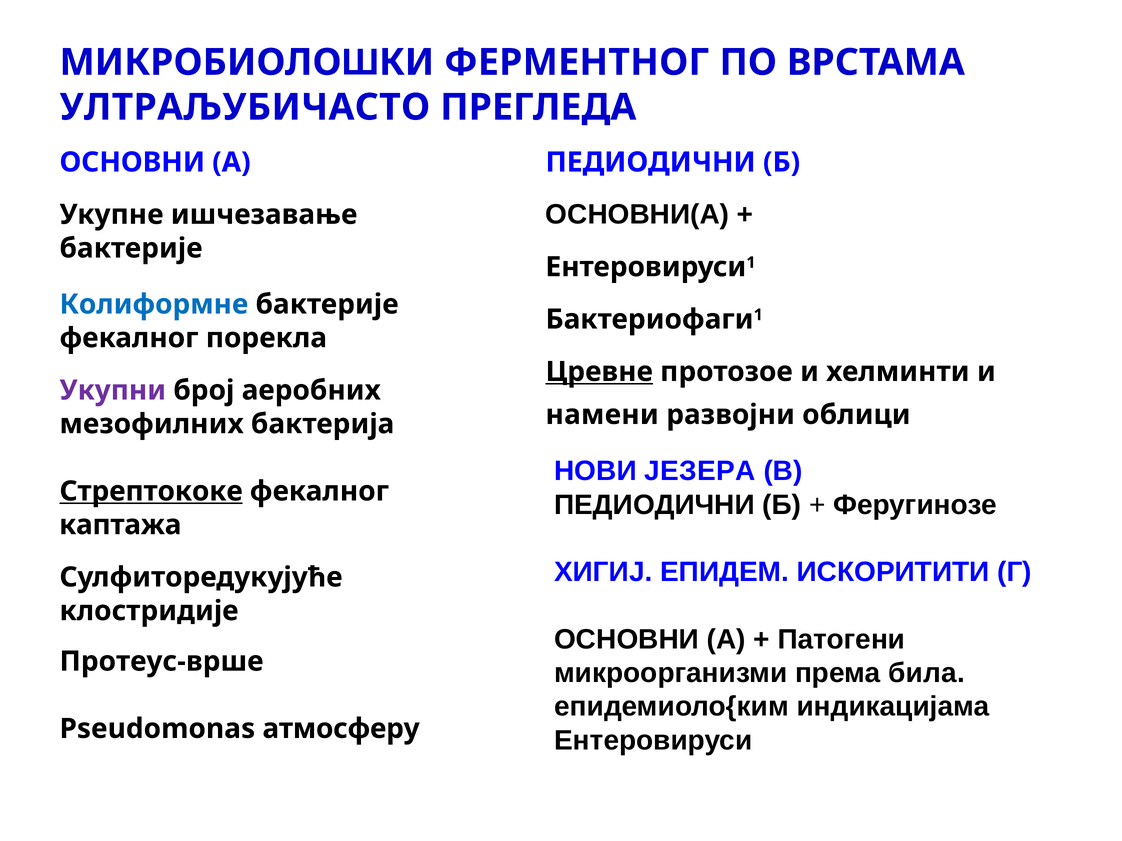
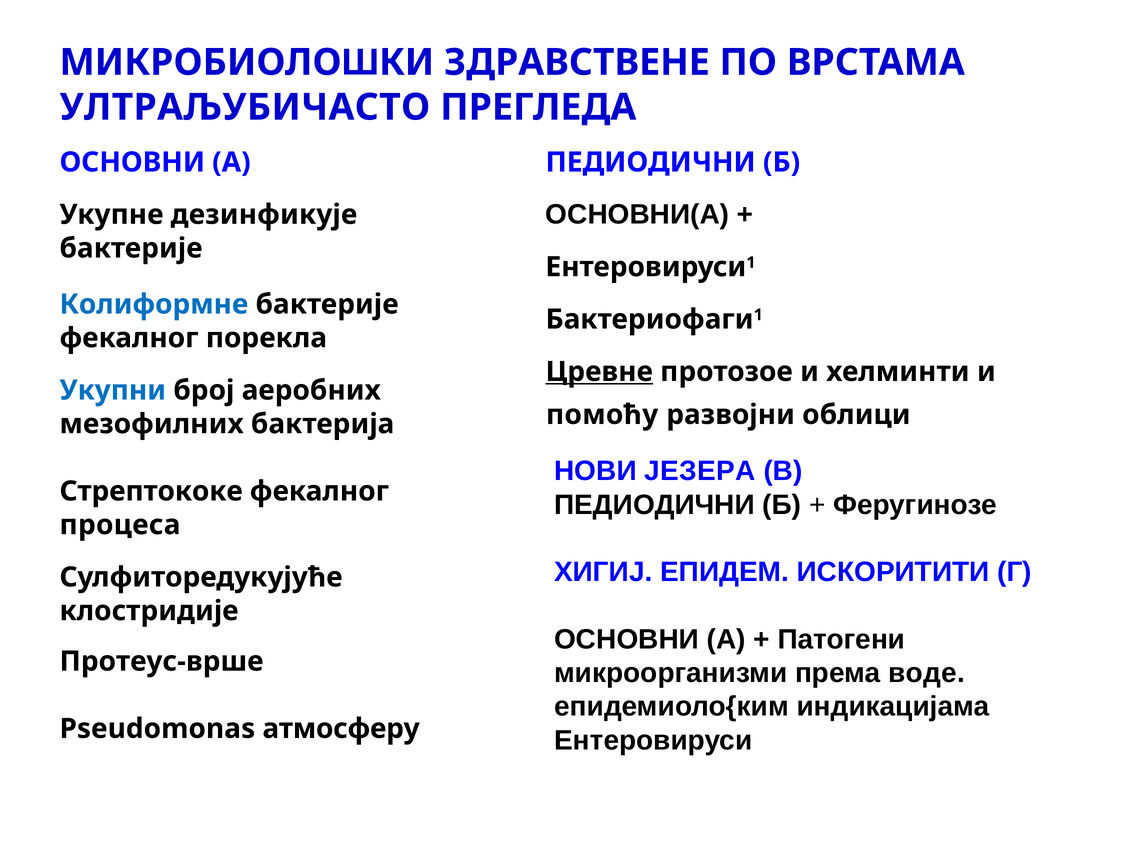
ФЕРМЕНТНОГ: ФЕРМЕНТНОГ -> ЗДРАВСТВЕНЕ
ишчезавање: ишчезавање -> дезинфикује
Укупни colour: purple -> blue
намени: намени -> помоћу
Стрептококе underline: present -> none
каптажа: каптажа -> процеса
била: била -> вoдe
